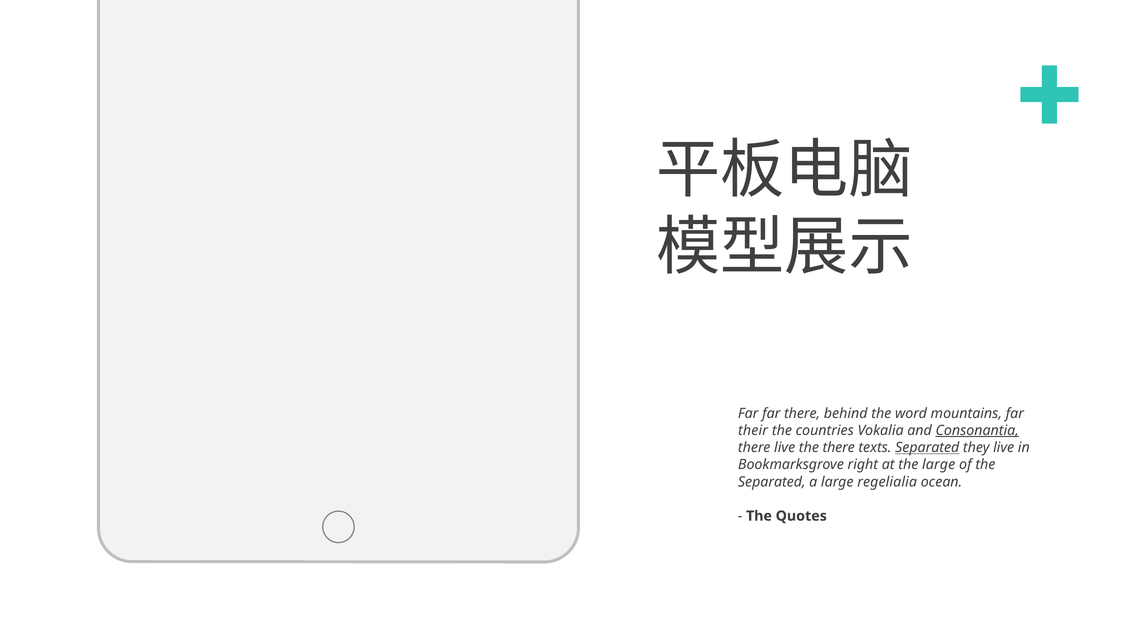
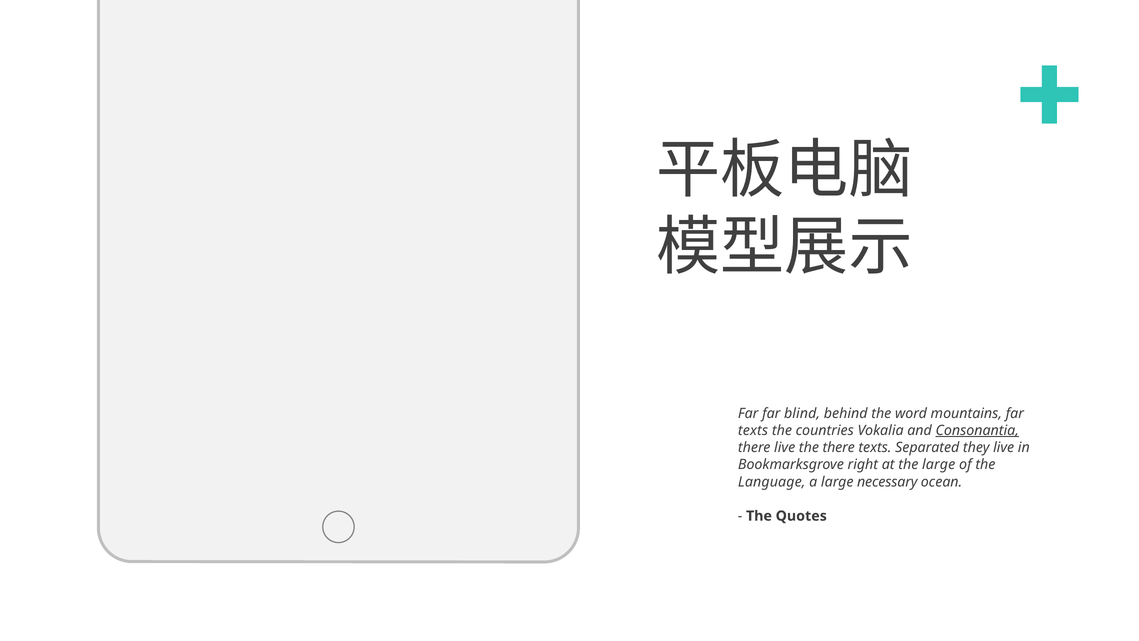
far there: there -> blind
their at (753, 430): their -> texts
Separated at (927, 447) underline: present -> none
Separated at (772, 482): Separated -> Language
regelialia: regelialia -> necessary
